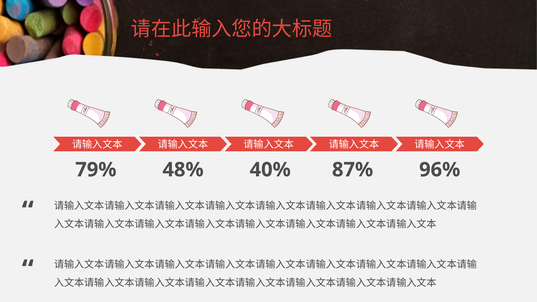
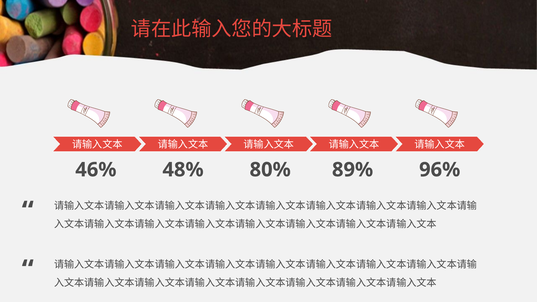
79%: 79% -> 46%
40%: 40% -> 80%
87%: 87% -> 89%
